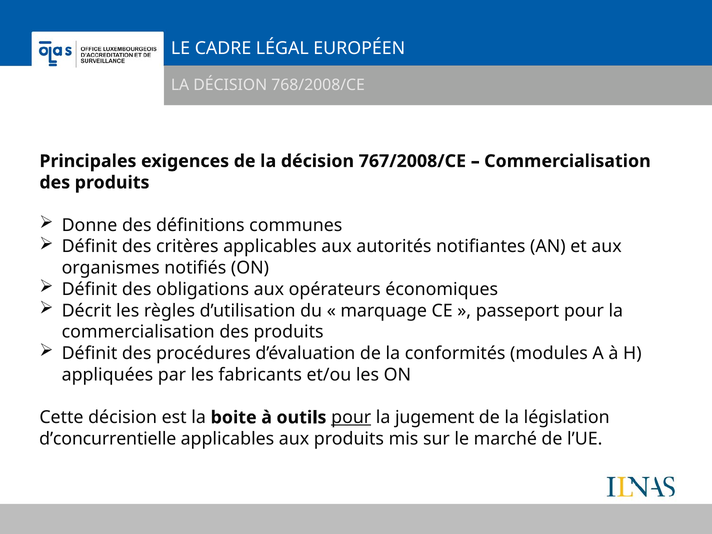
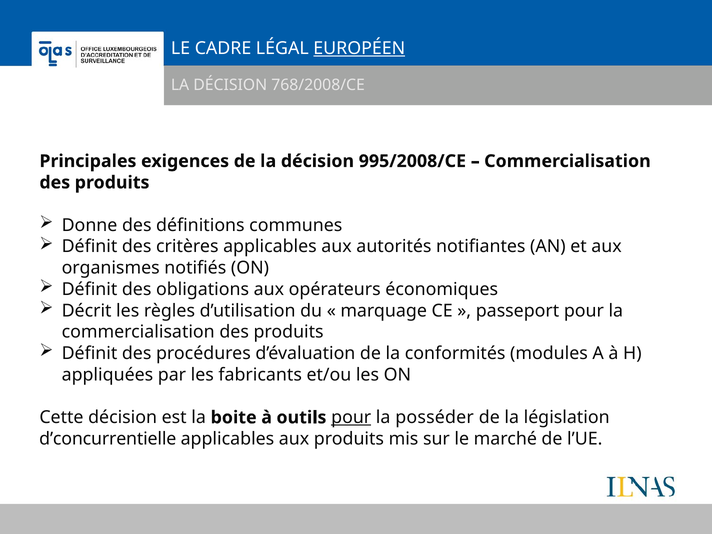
EUROPÉEN underline: none -> present
767/2008/CE: 767/2008/CE -> 995/2008/CE
jugement: jugement -> posséder
